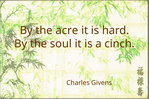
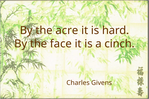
soul: soul -> face
